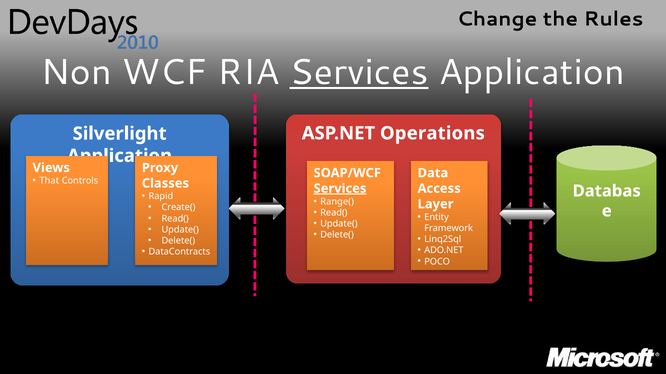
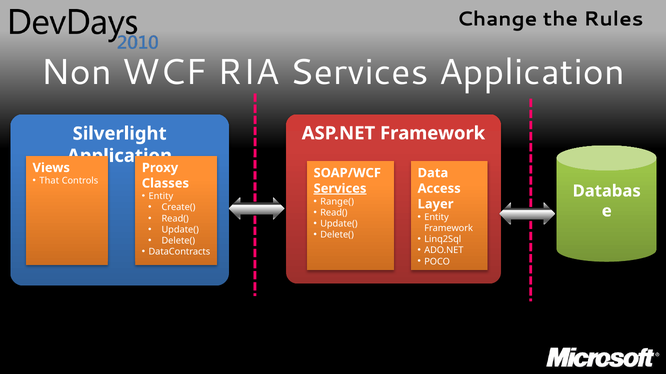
Services at (359, 73) underline: present -> none
ASP.NET Operations: Operations -> Framework
Rapid at (161, 197): Rapid -> Entity
